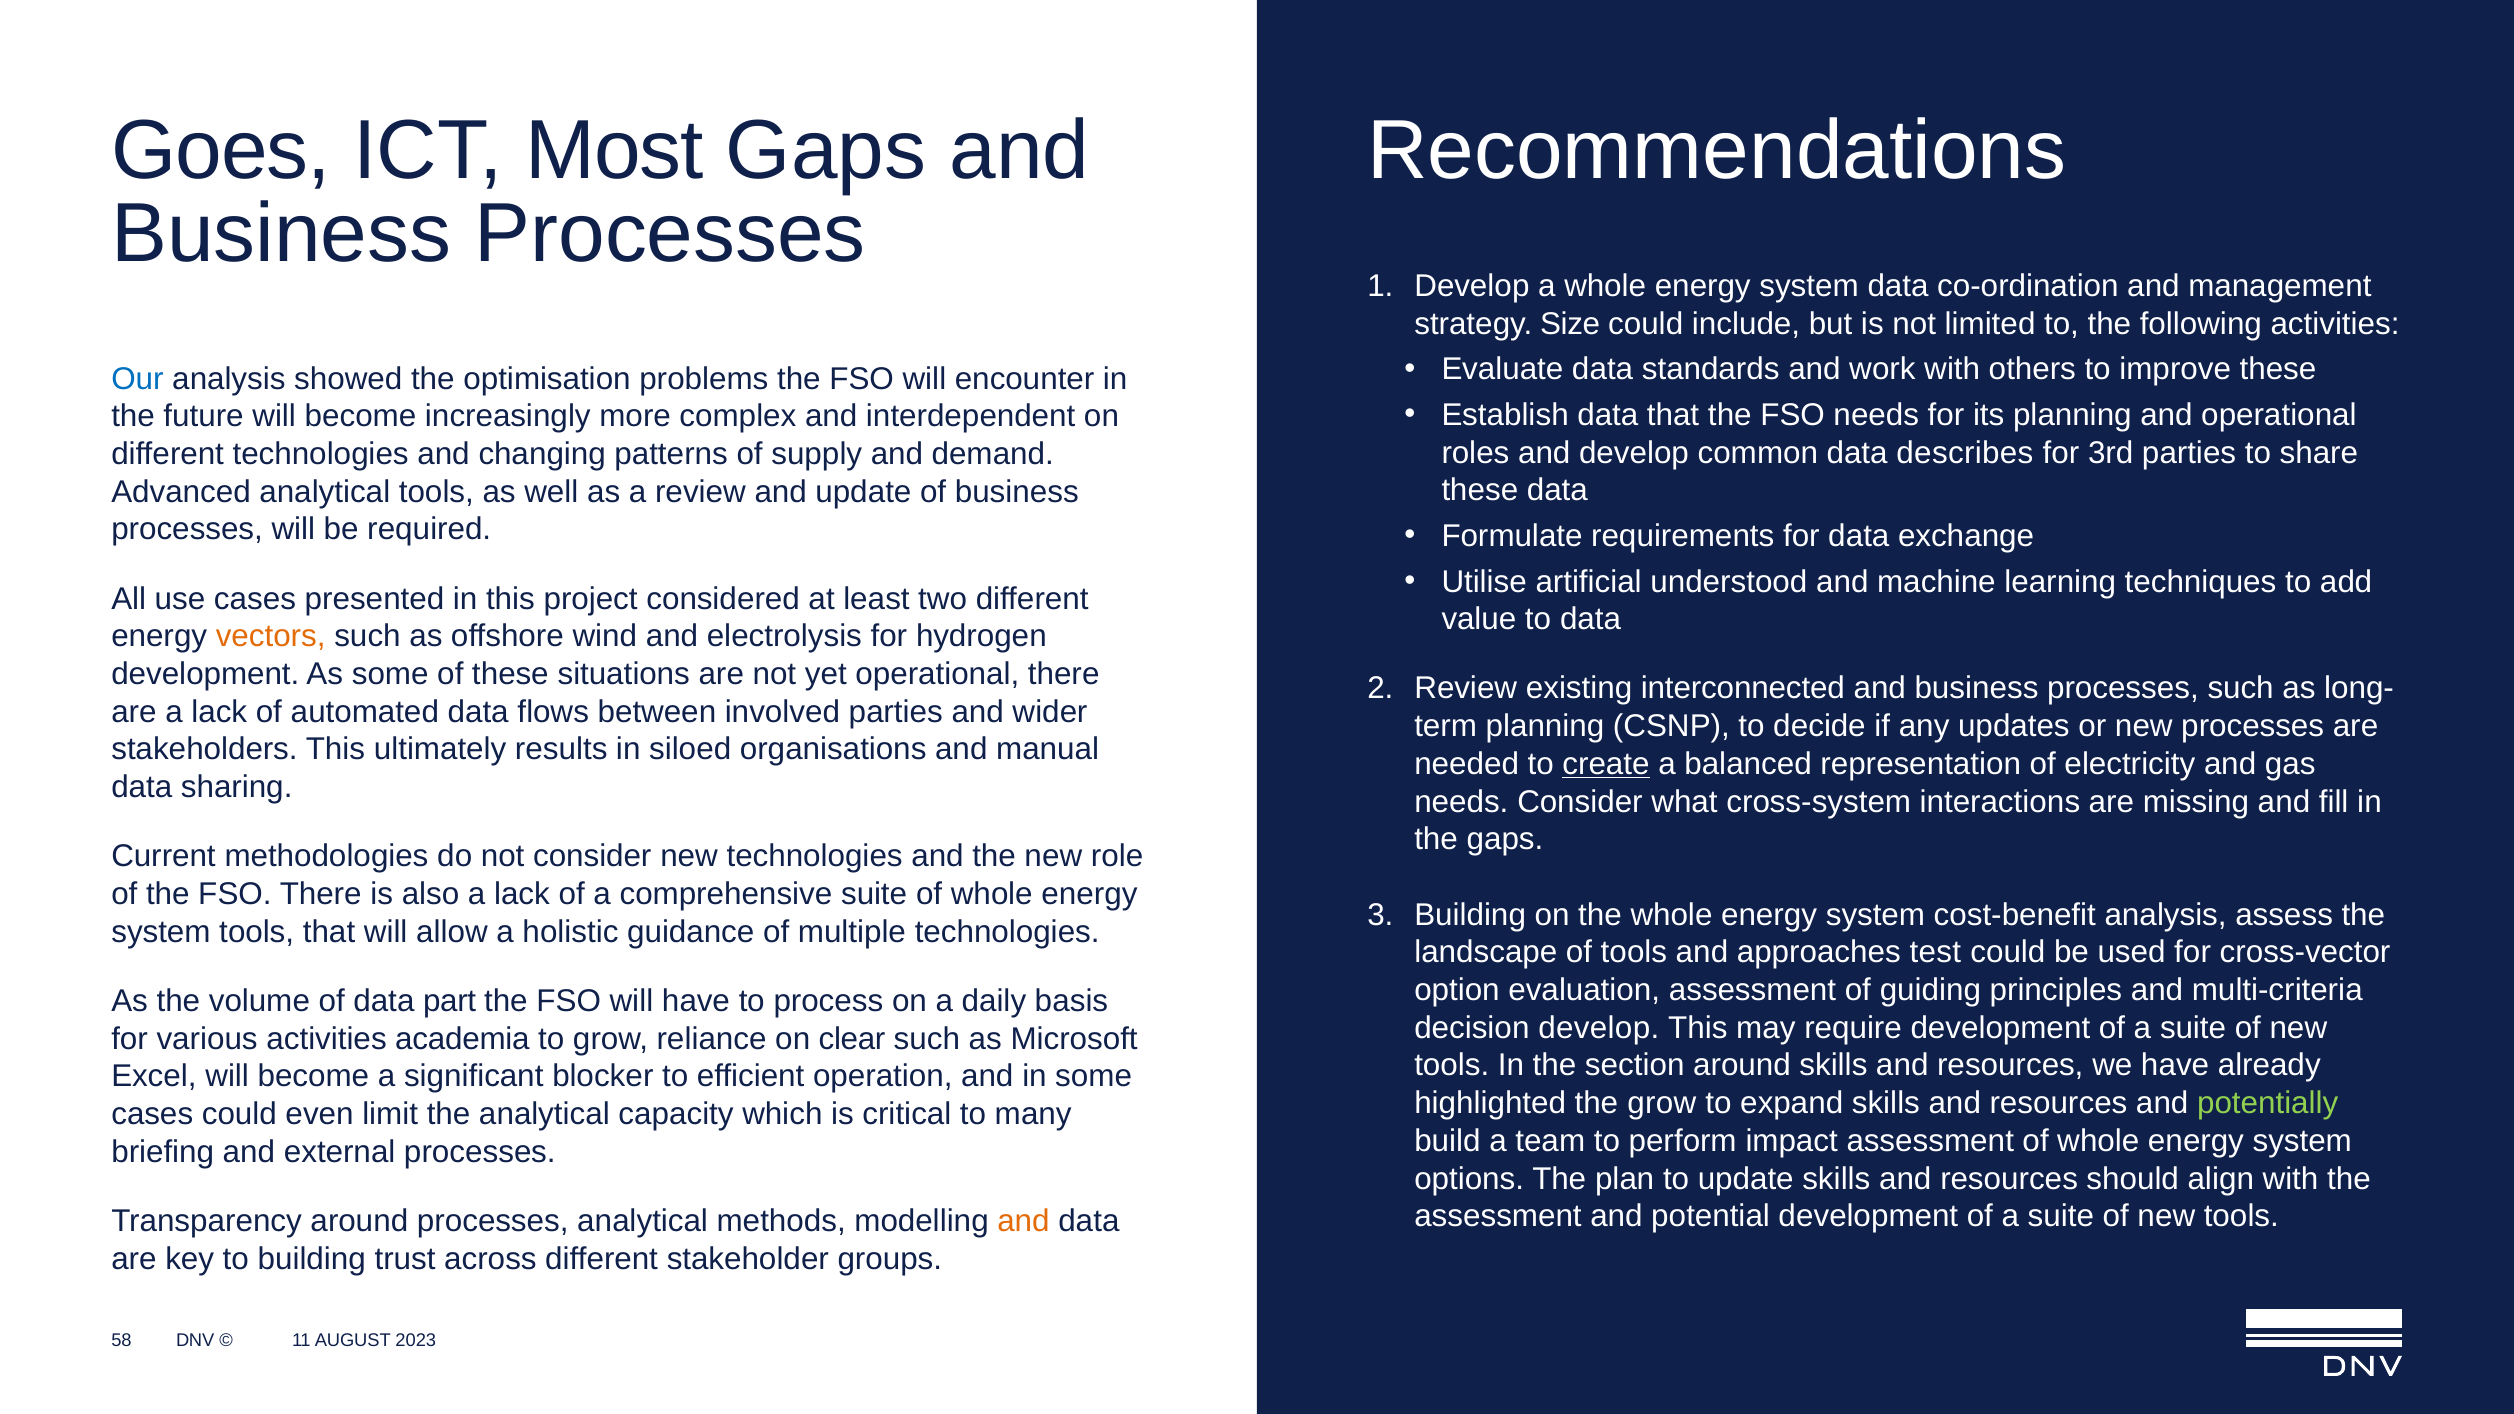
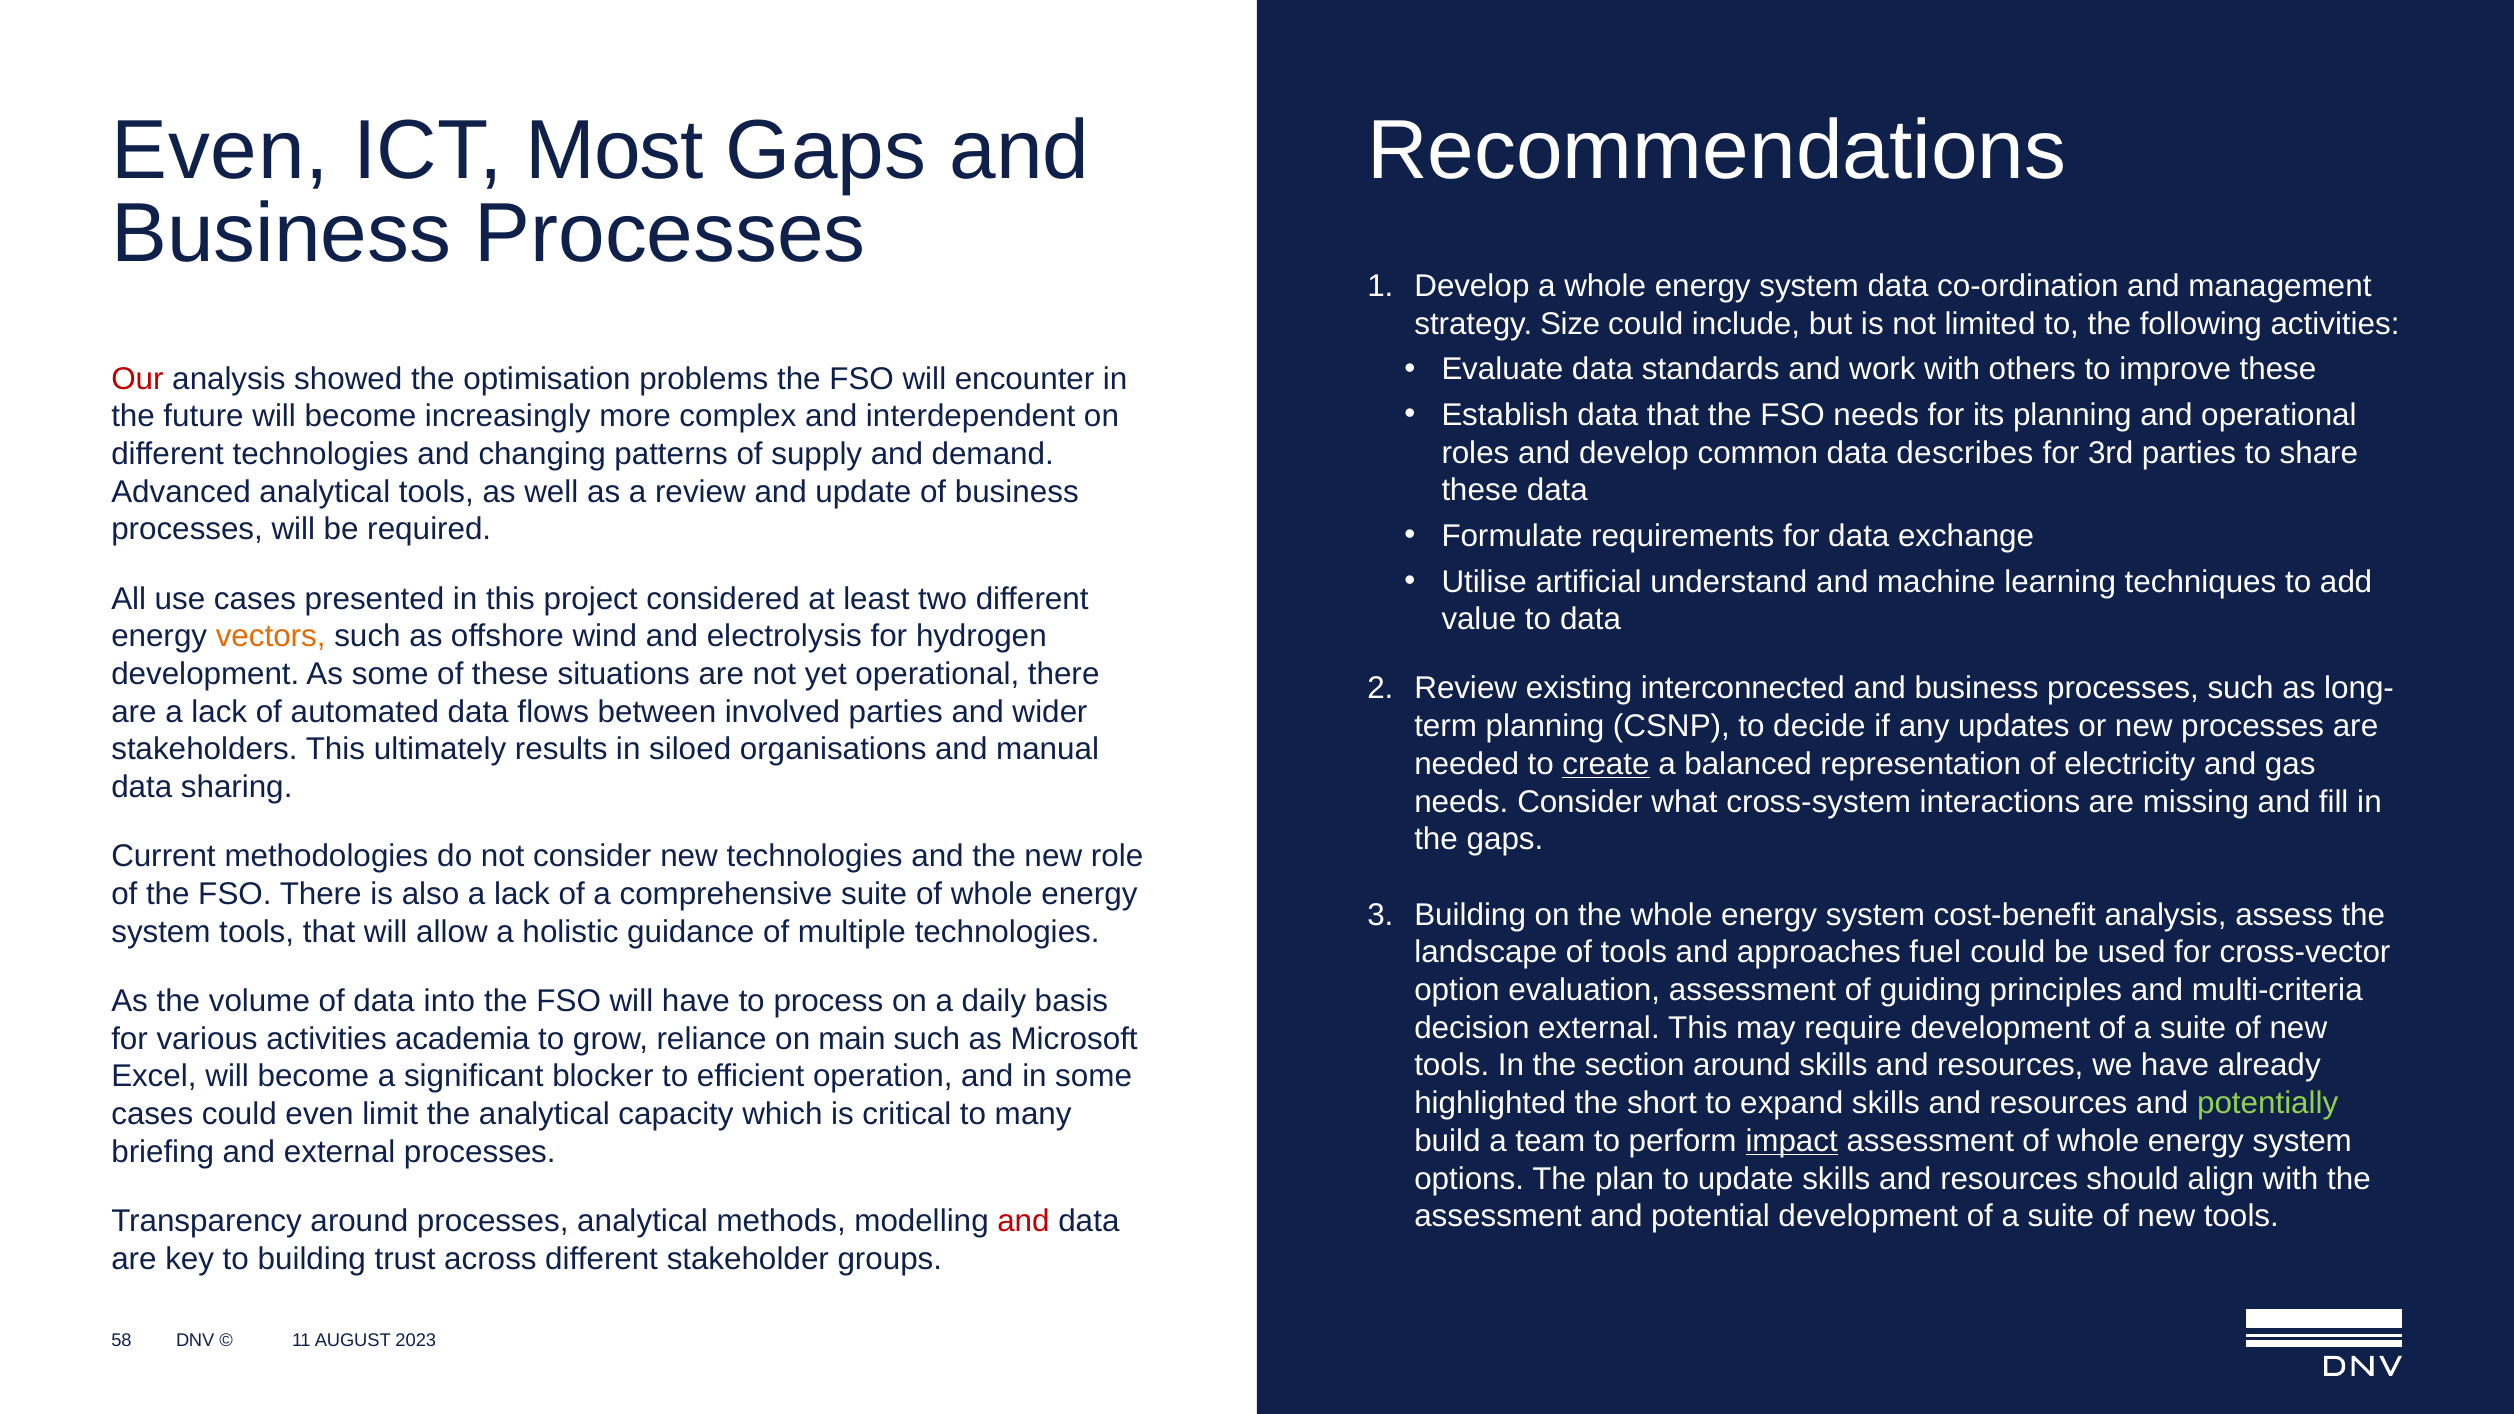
Goes at (221, 150): Goes -> Even
Our colour: blue -> red
understood: understood -> understand
test: test -> fuel
part: part -> into
decision develop: develop -> external
clear: clear -> main
the grow: grow -> short
impact underline: none -> present
and at (1023, 1221) colour: orange -> red
